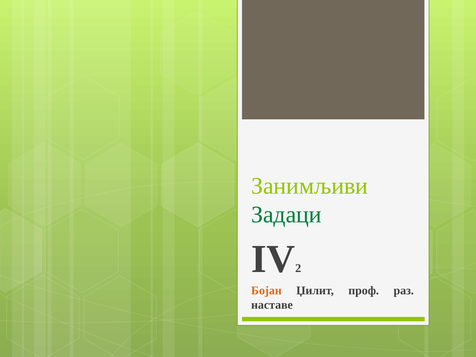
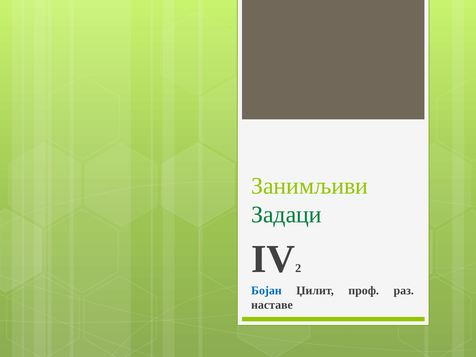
Бојан colour: orange -> blue
